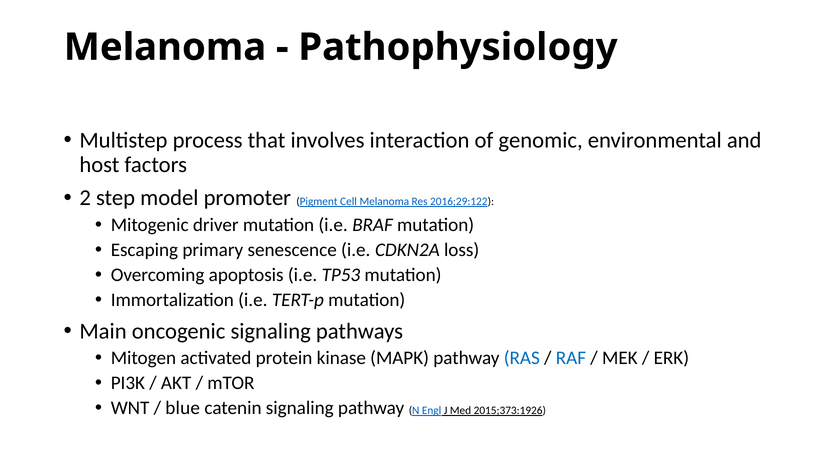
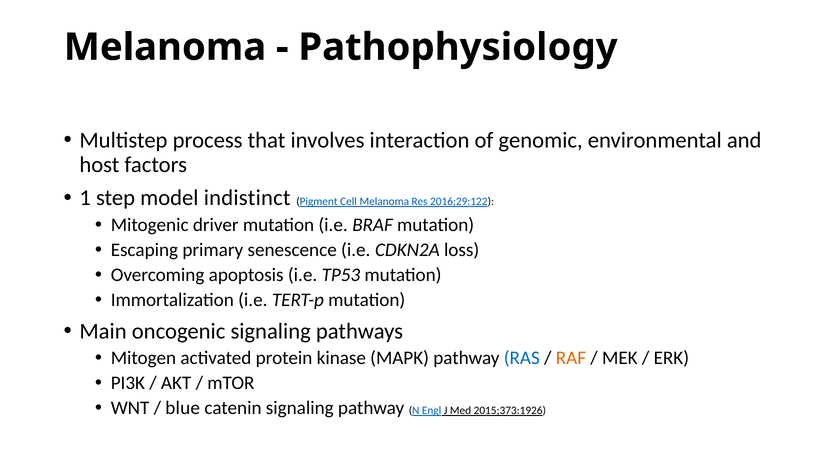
2: 2 -> 1
promoter: promoter -> indistinct
RAF colour: blue -> orange
